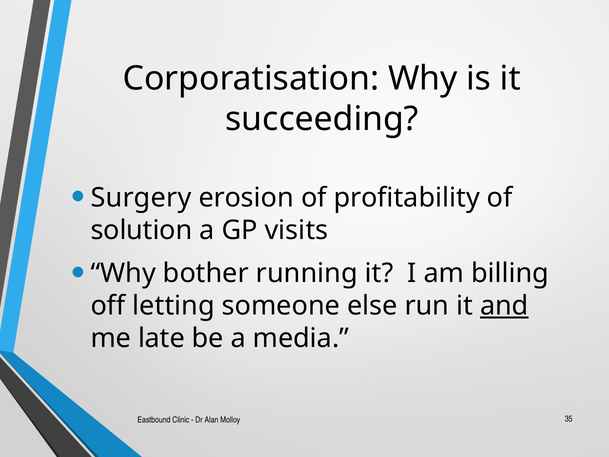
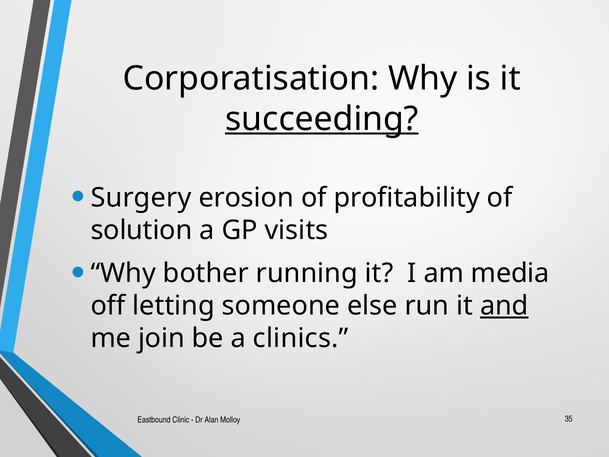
succeeding underline: none -> present
billing: billing -> media
late: late -> join
media: media -> clinics
